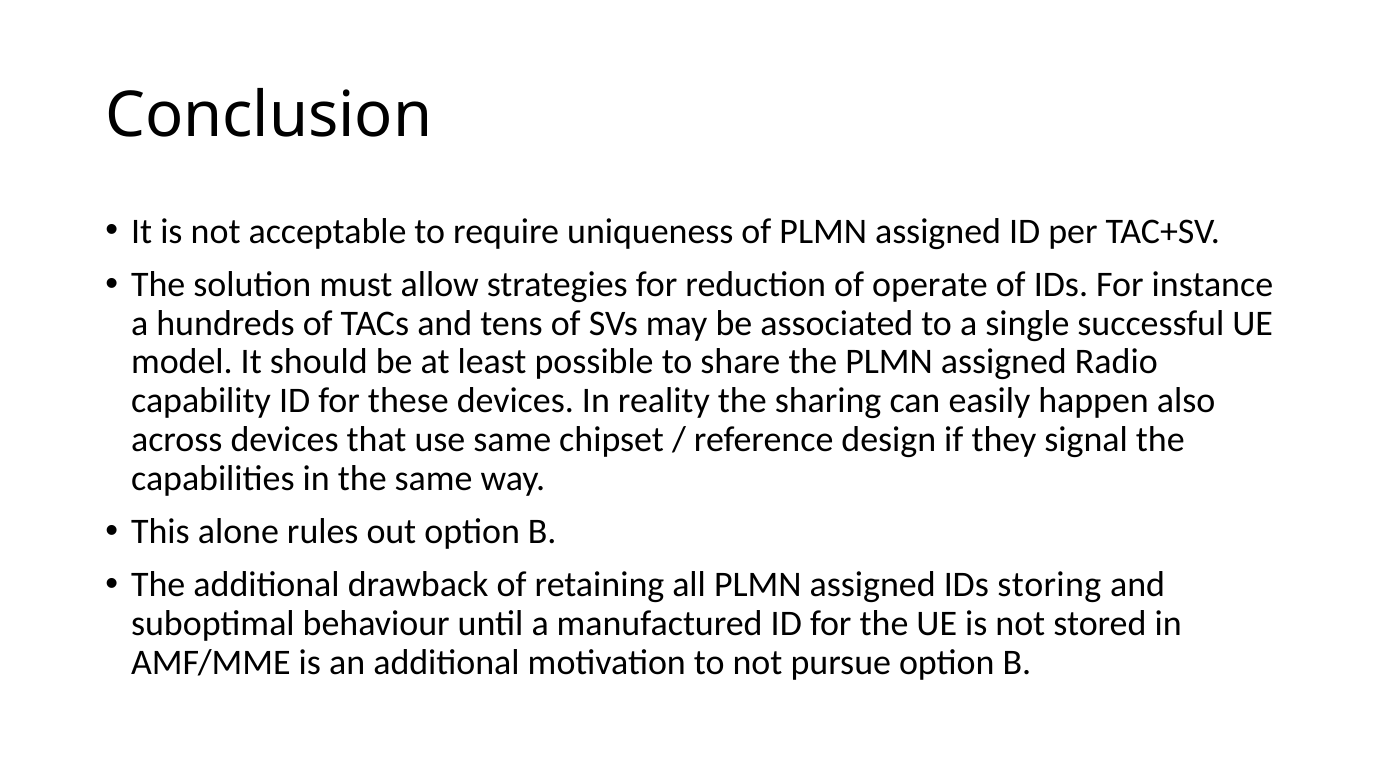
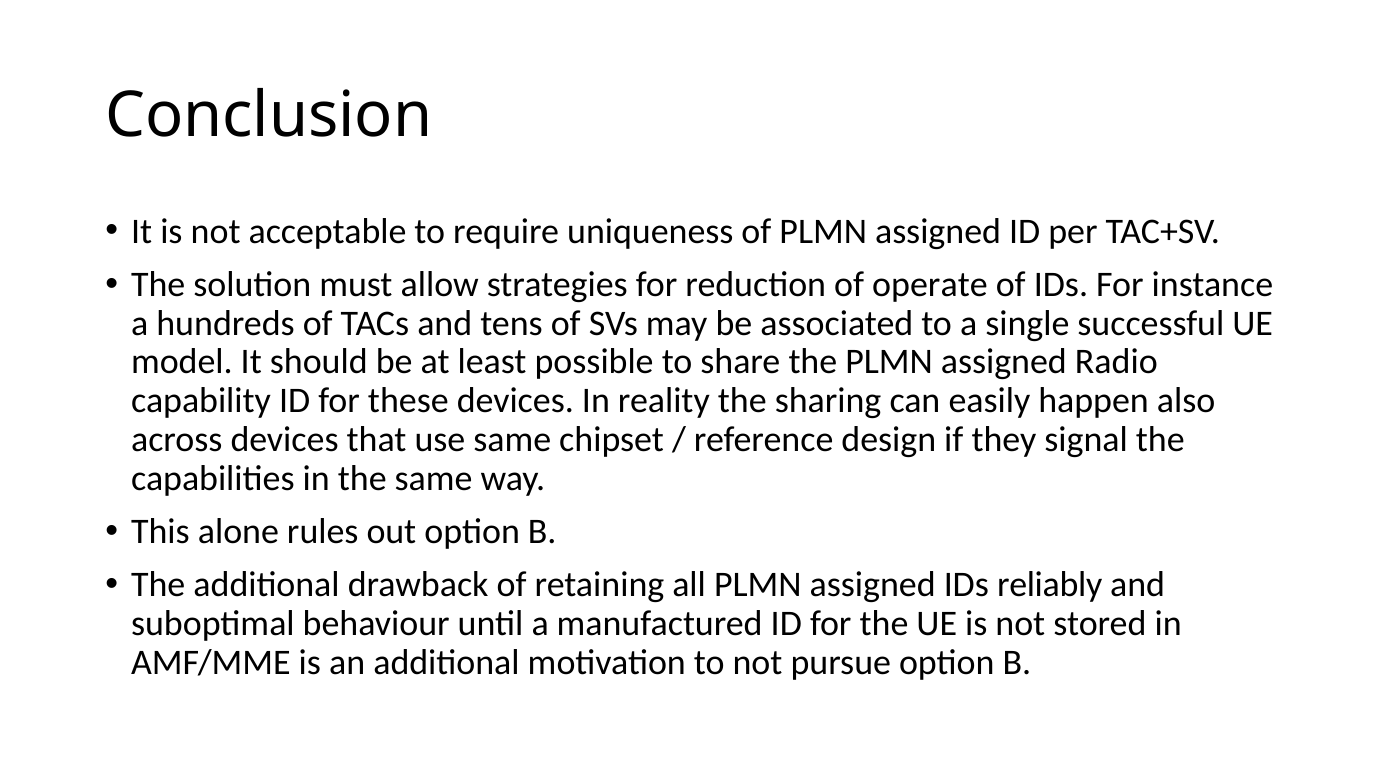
storing: storing -> reliably
